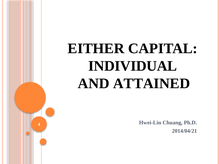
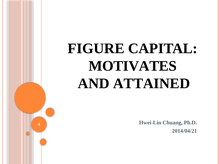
EITHER: EITHER -> FIGURE
INDIVIDUAL: INDIVIDUAL -> MOTIVATES
